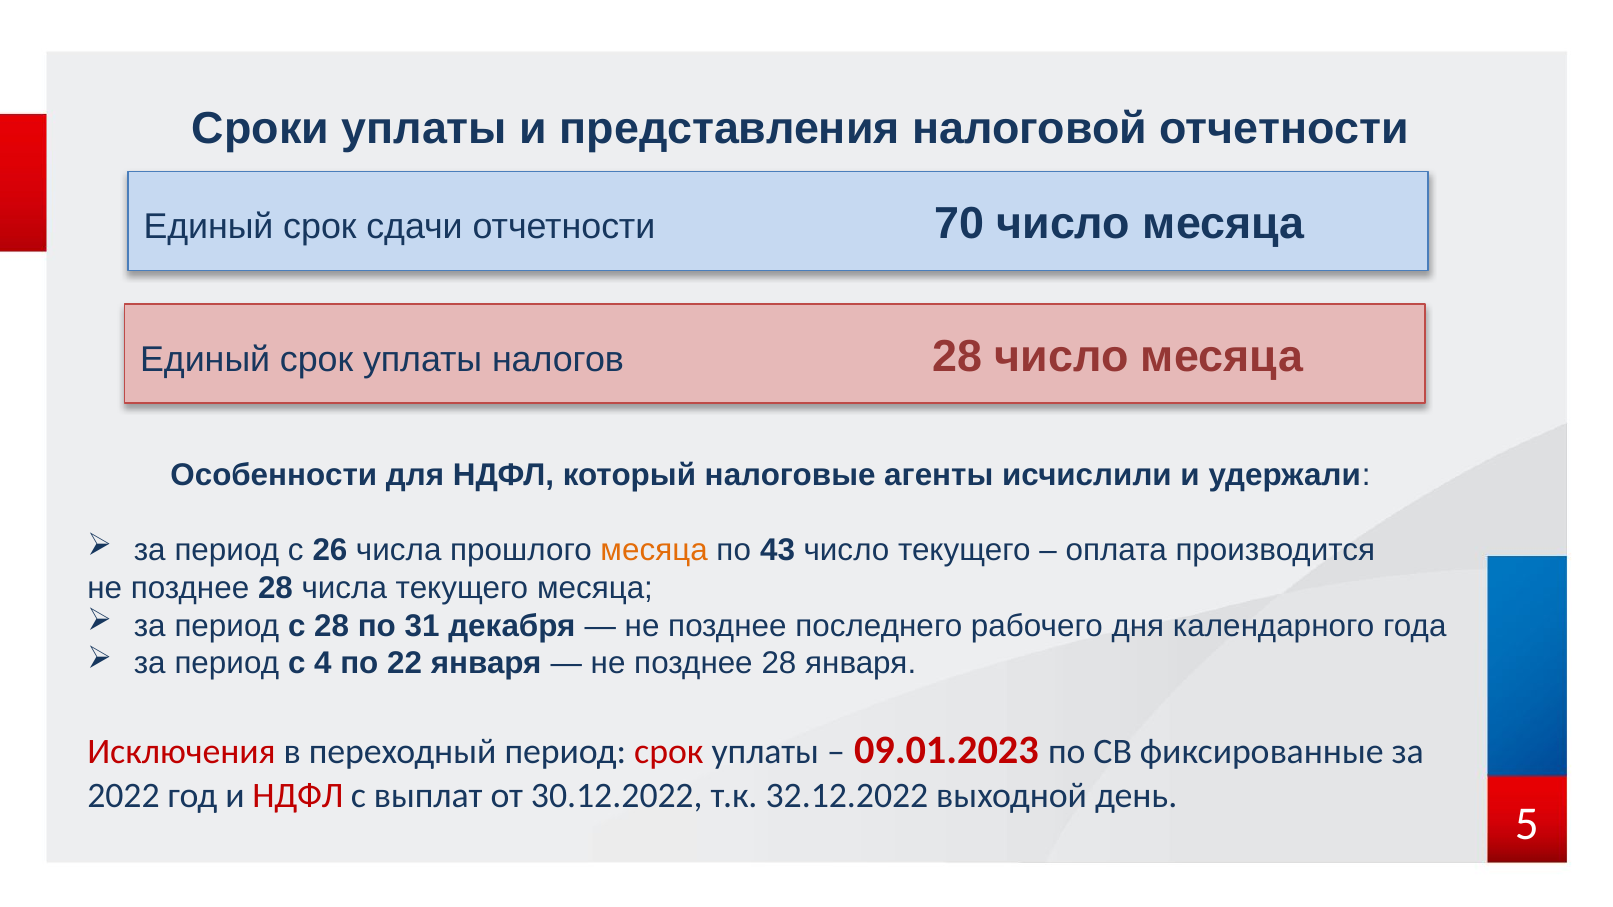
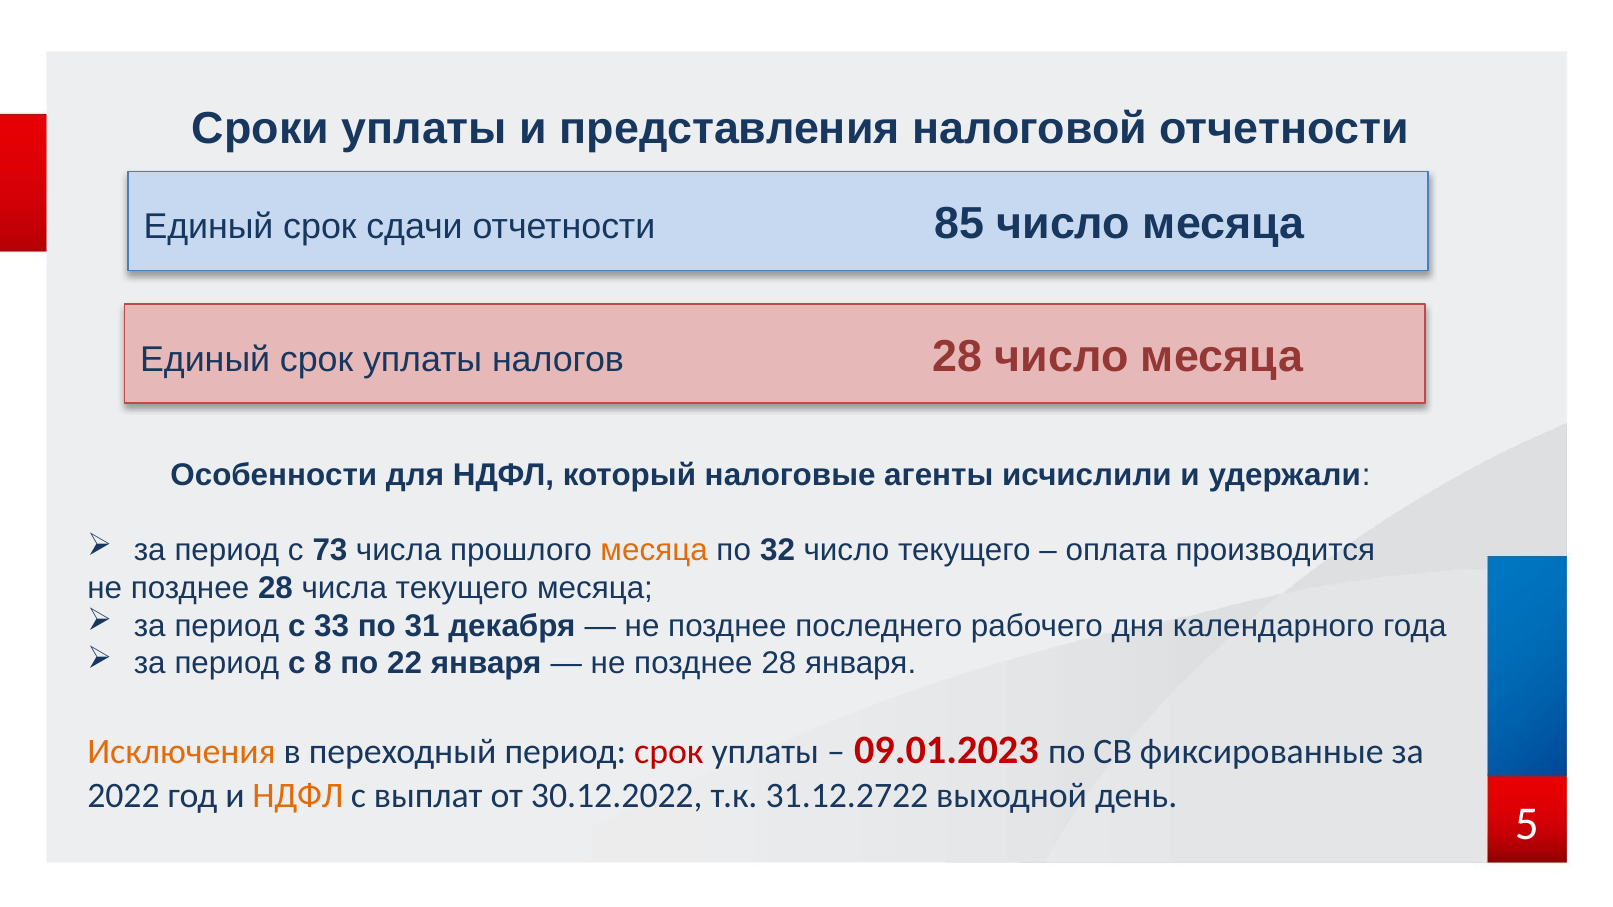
70: 70 -> 85
26: 26 -> 73
43: 43 -> 32
с 28: 28 -> 33
4: 4 -> 8
Исключения colour: red -> orange
НДФЛ at (298, 796) colour: red -> orange
32.12.2022: 32.12.2022 -> 31.12.2722
